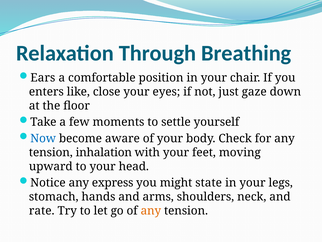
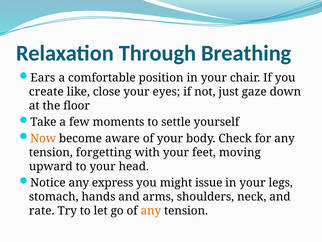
enters: enters -> create
Now colour: blue -> orange
inhalation: inhalation -> forgetting
state: state -> issue
